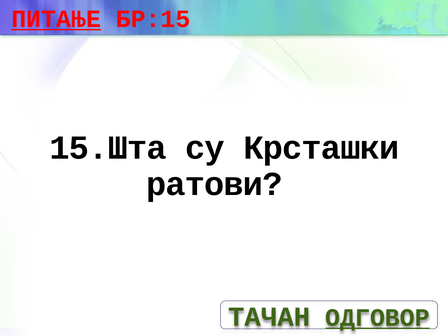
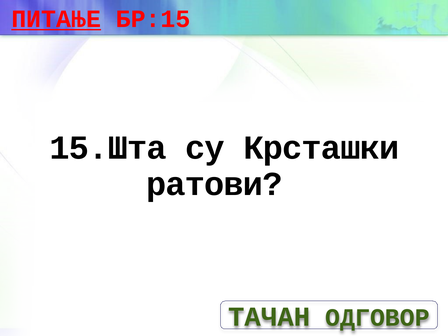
ОДГОВОР underline: present -> none
